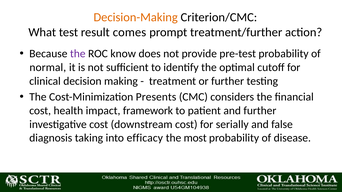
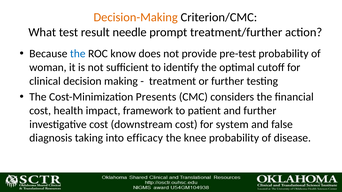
comes: comes -> needle
the at (78, 54) colour: purple -> blue
normal: normal -> woman
serially: serially -> system
most: most -> knee
